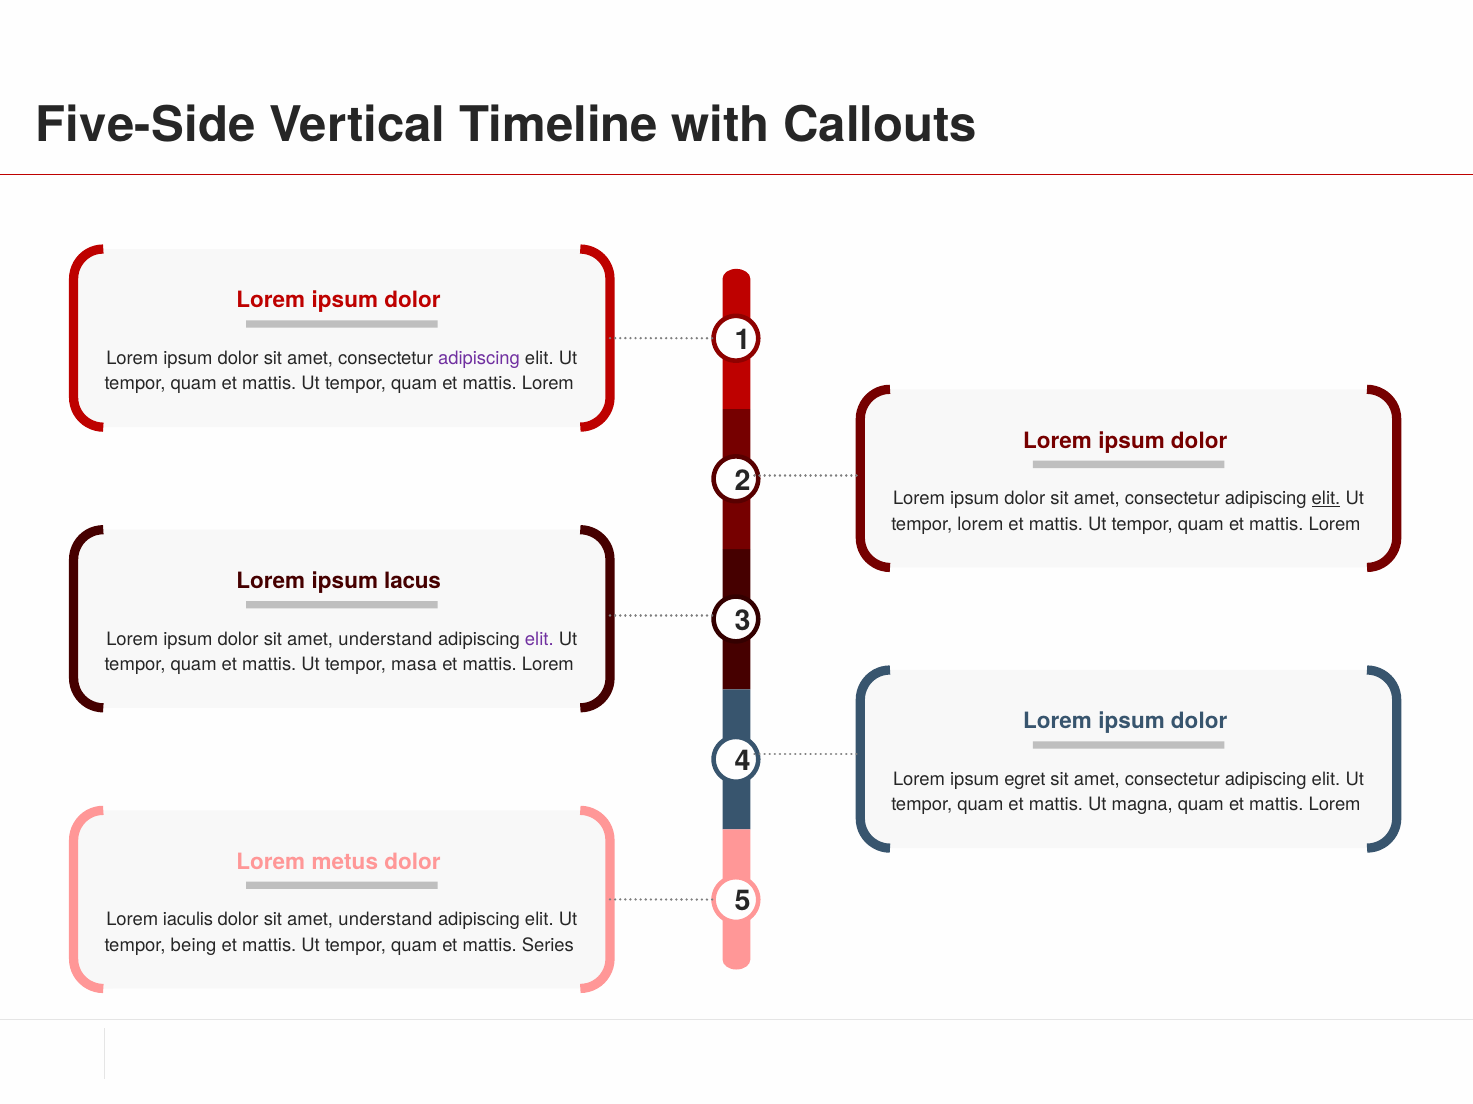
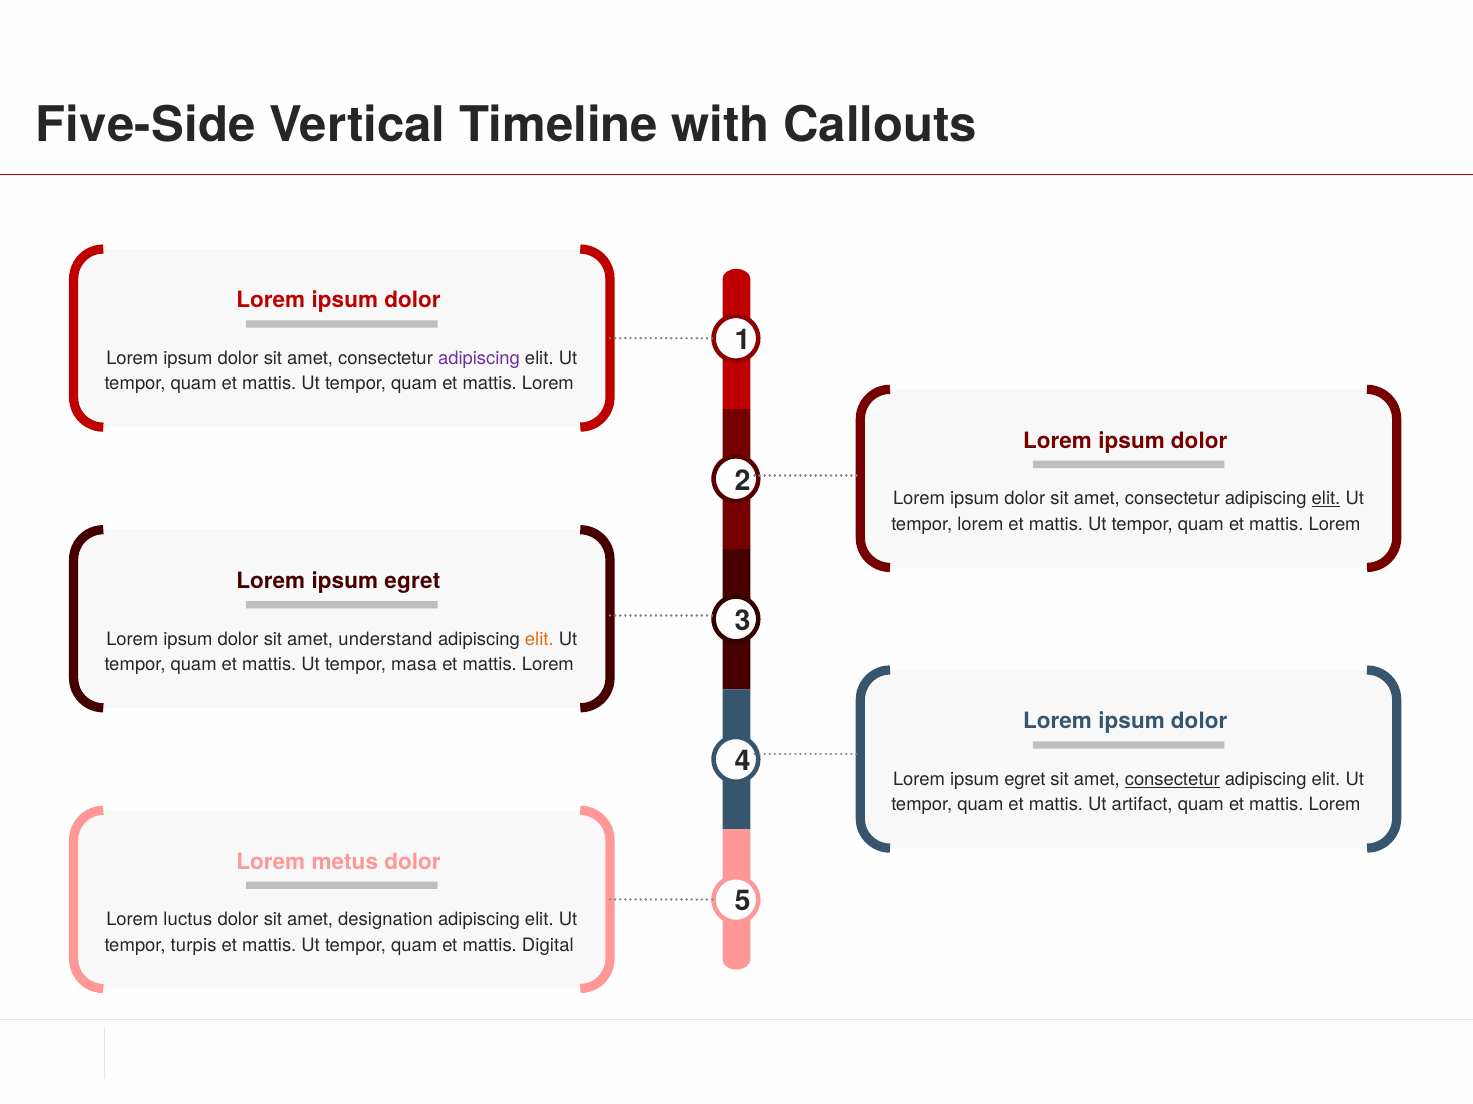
lacus at (413, 582): lacus -> egret
elit at (539, 640) colour: purple -> orange
consectetur at (1172, 780) underline: none -> present
magna: magna -> artifact
iaculis: iaculis -> luctus
understand at (385, 920): understand -> designation
being: being -> turpis
Series: Series -> Digital
